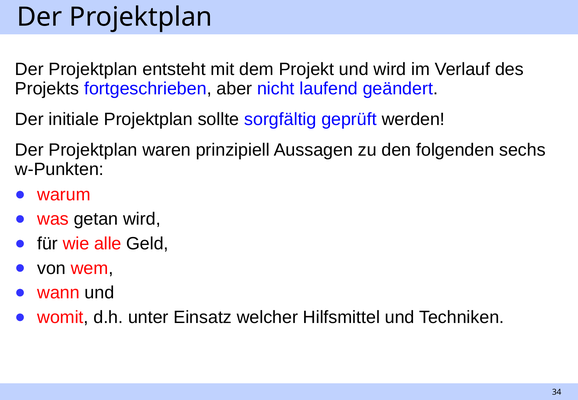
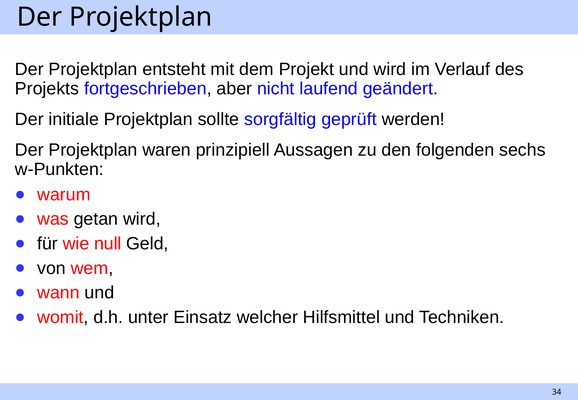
alle: alle -> null
